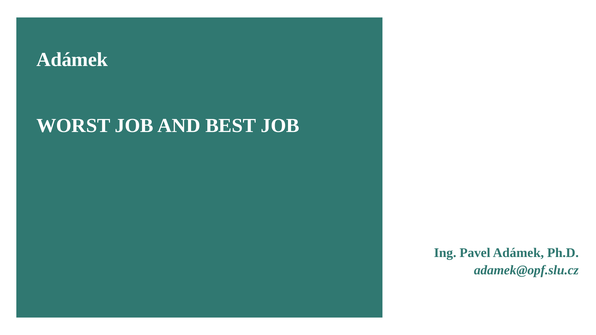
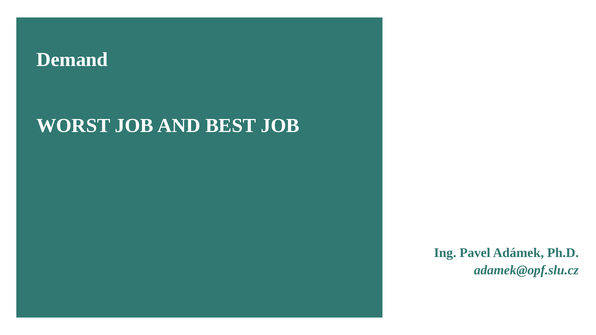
Adámek at (72, 60): Adámek -> Demand
